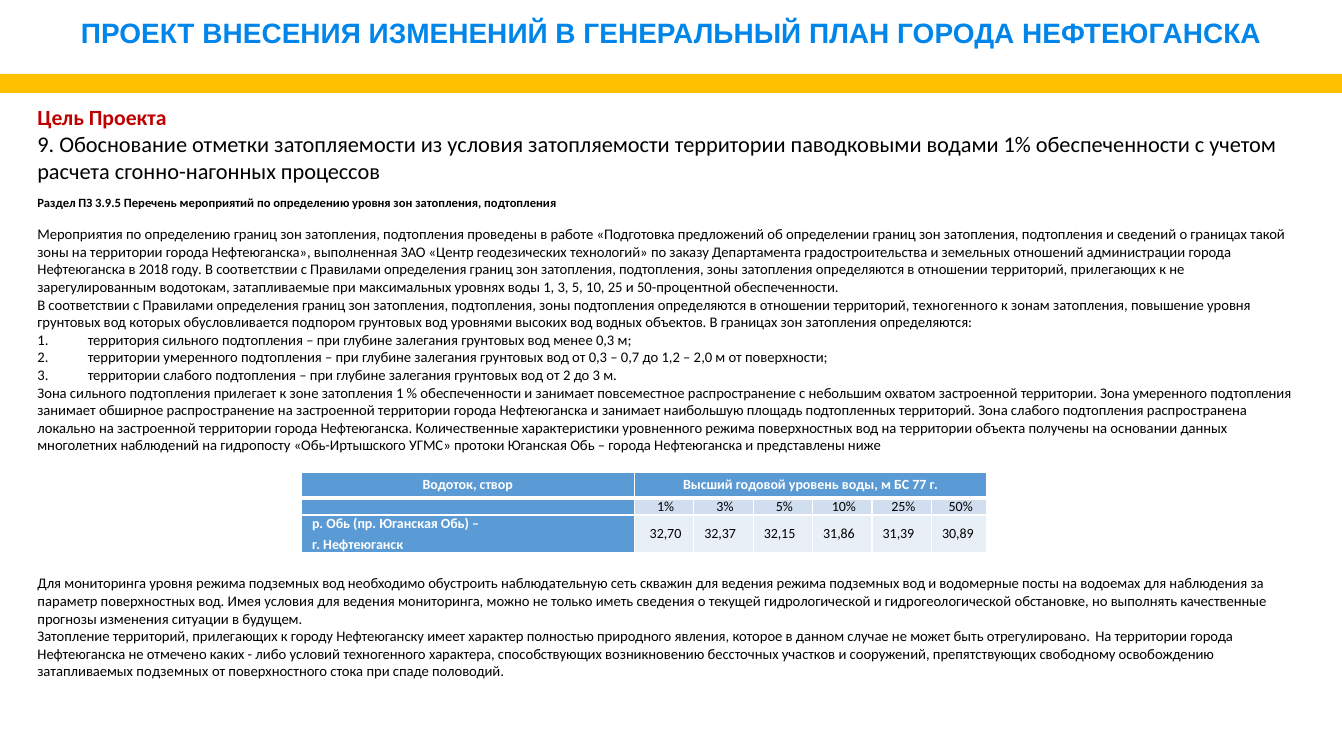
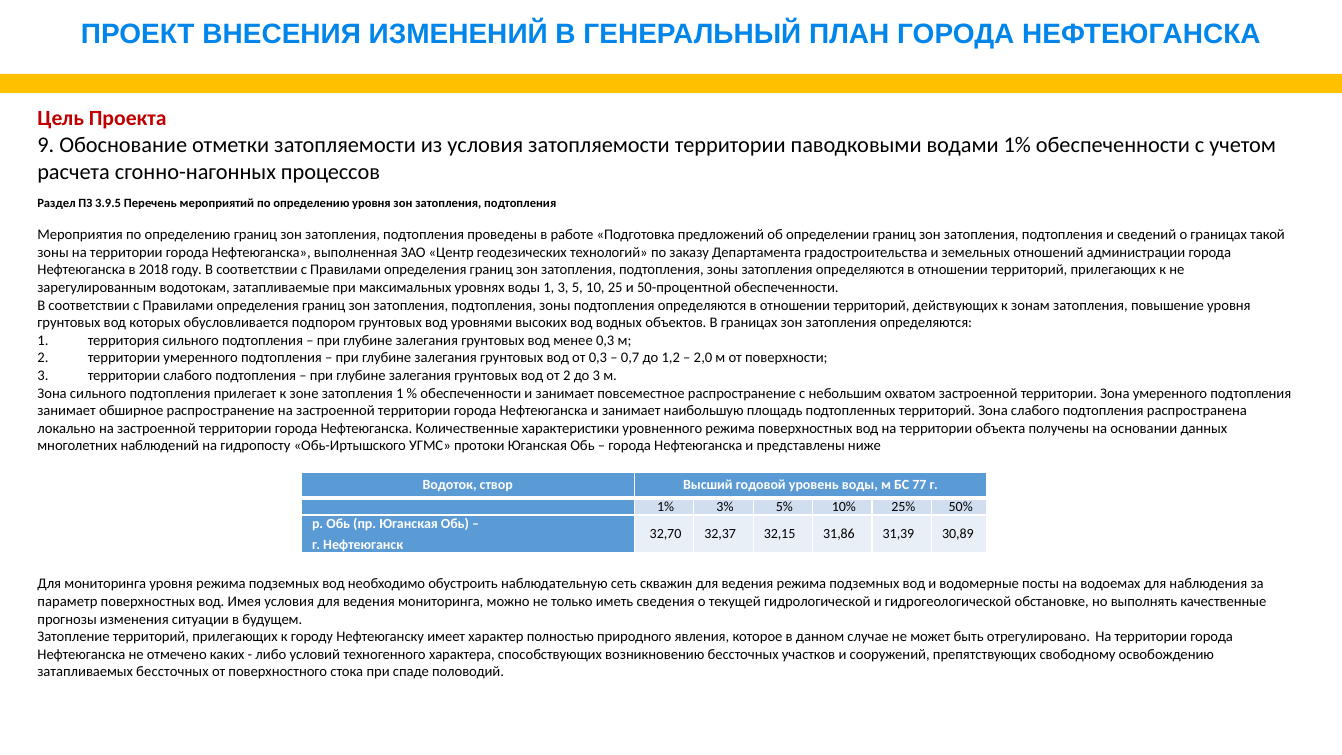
территорий техногенного: техногенного -> действующих
затапливаемых подземных: подземных -> бессточных
